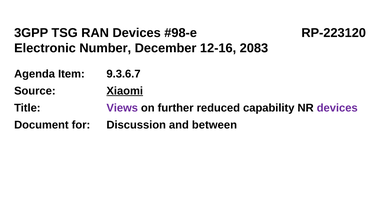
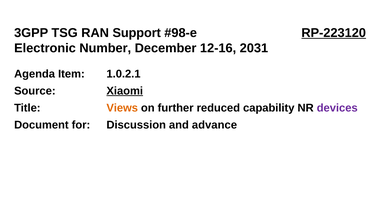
RAN Devices: Devices -> Support
RP-223120 underline: none -> present
2083: 2083 -> 2031
9.3.6.7: 9.3.6.7 -> 1.0.2.1
Views colour: purple -> orange
between: between -> advance
